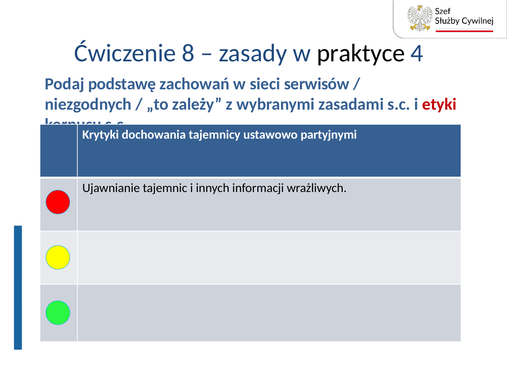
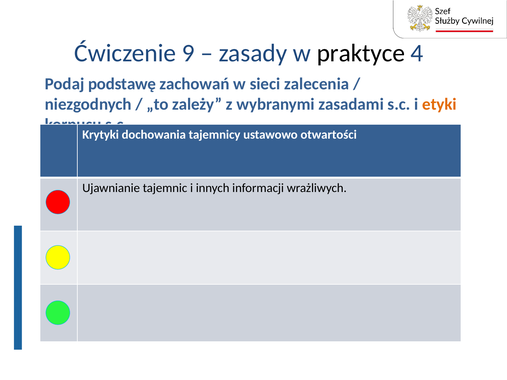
8: 8 -> 9
serwisów: serwisów -> zalecenia
etyki colour: red -> orange
partyjnymi: partyjnymi -> otwartości
